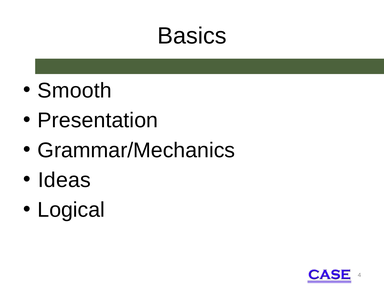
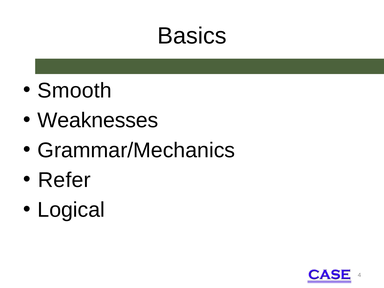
Presentation: Presentation -> Weaknesses
Ideas: Ideas -> Refer
